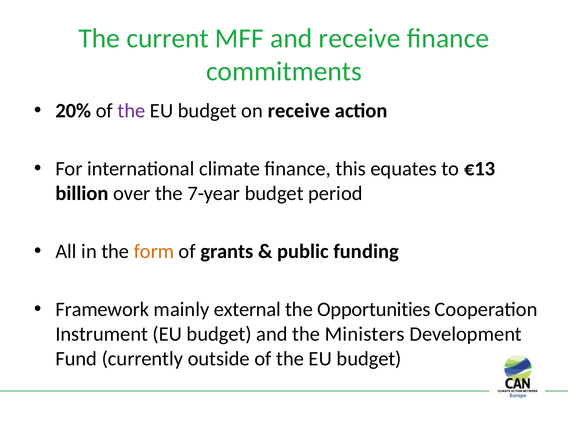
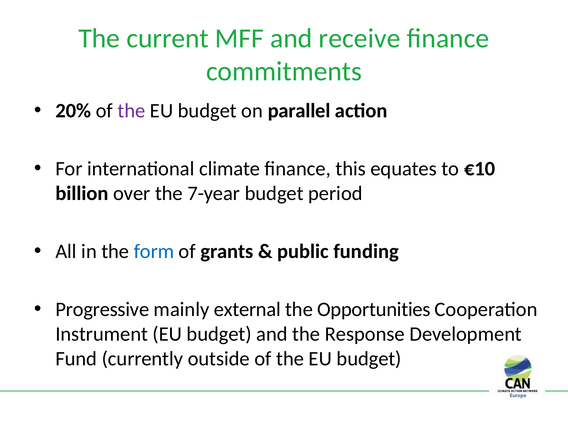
on receive: receive -> parallel
€13: €13 -> €10
form colour: orange -> blue
Framework: Framework -> Progressive
Ministers: Ministers -> Response
